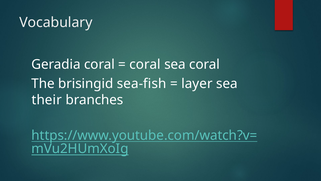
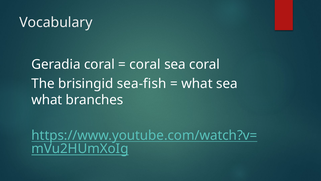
layer at (197, 84): layer -> what
their at (47, 100): their -> what
